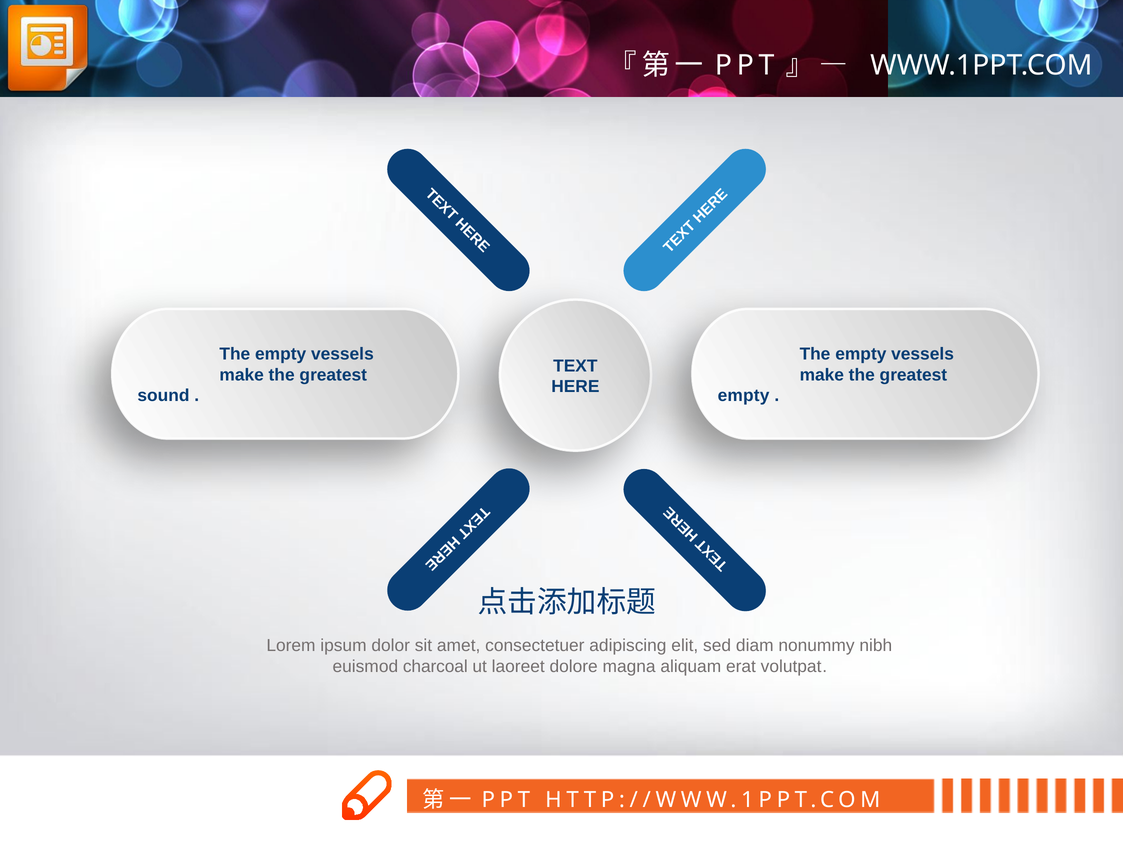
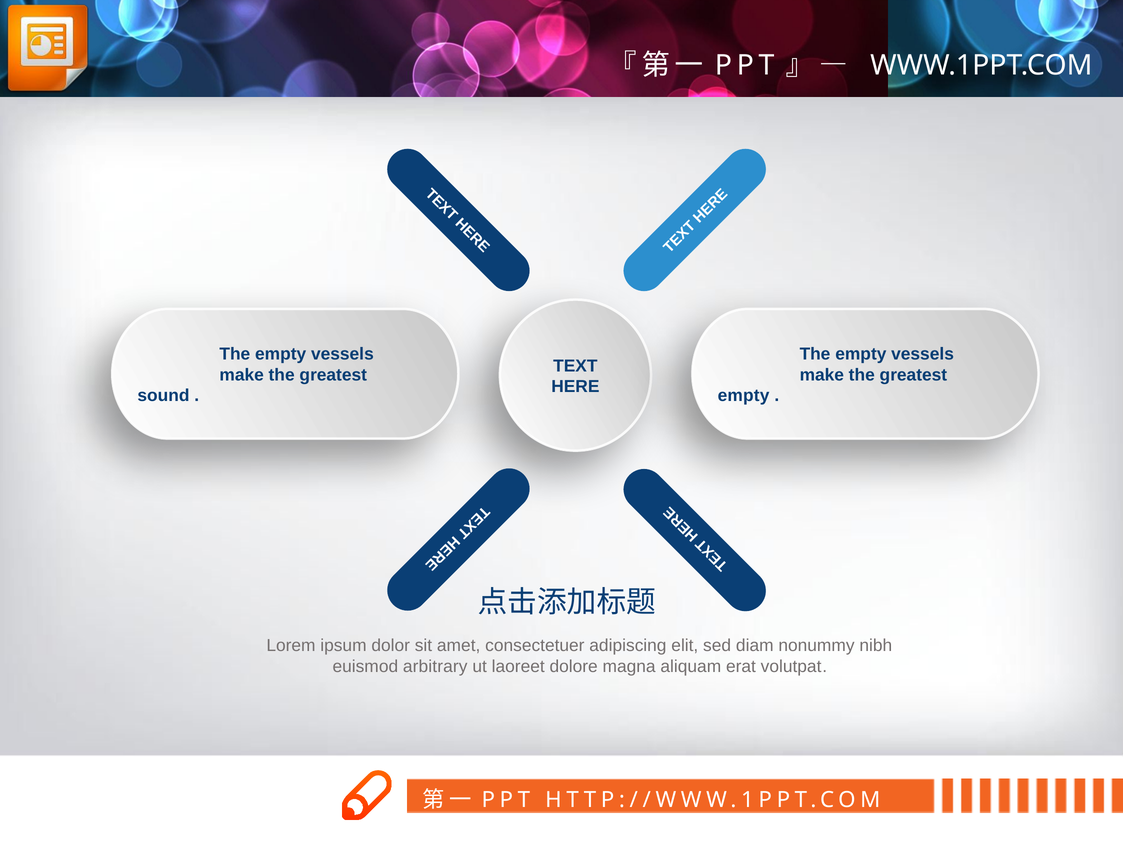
charcoal: charcoal -> arbitrary
